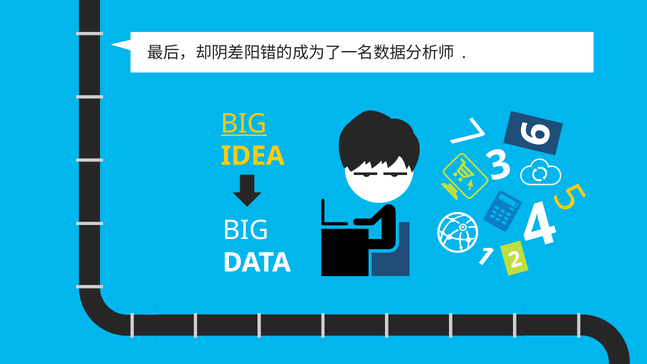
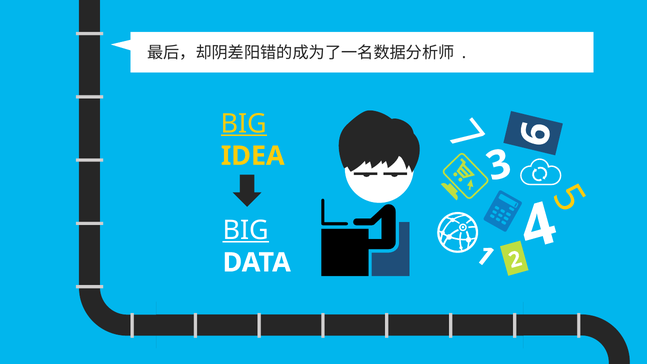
BIG at (246, 230) underline: none -> present
